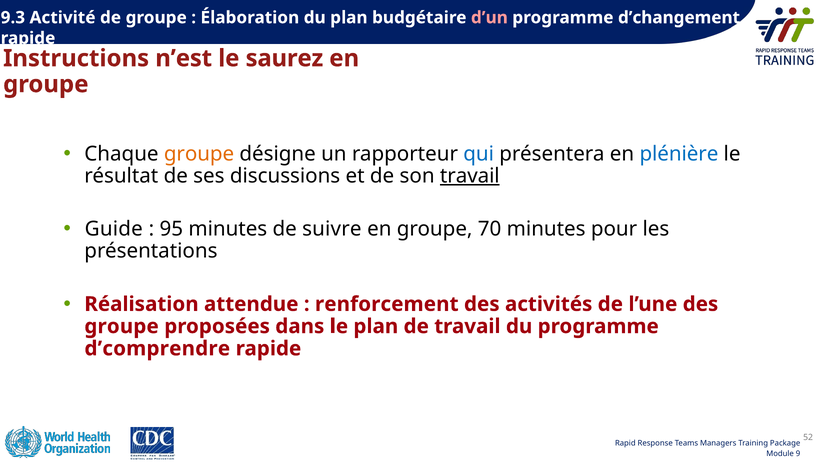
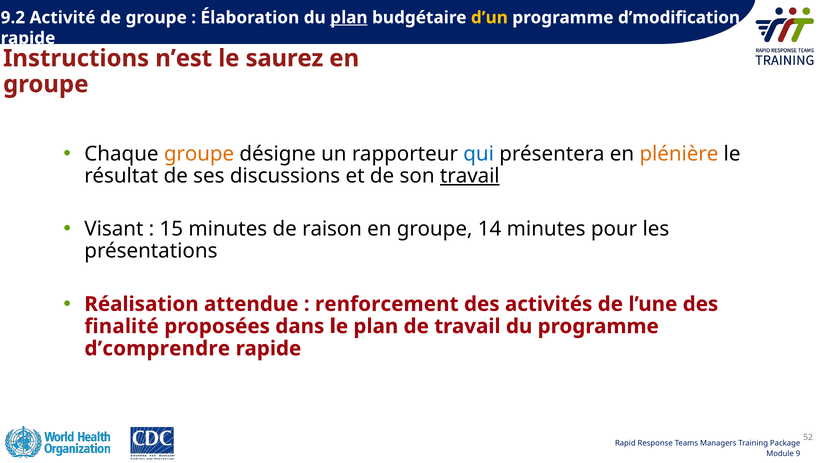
9.3: 9.3 -> 9.2
plan at (349, 18) underline: none -> present
dʼun colour: pink -> yellow
d’changement: d’changement -> d’modification
plénière colour: blue -> orange
Guide: Guide -> Visant
95: 95 -> 15
suivre: suivre -> raison
70: 70 -> 14
groupe at (122, 326): groupe -> finalité
